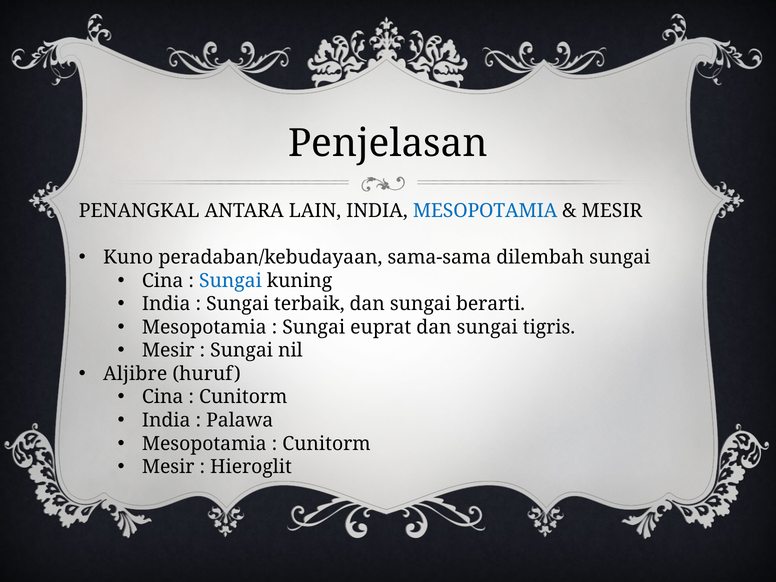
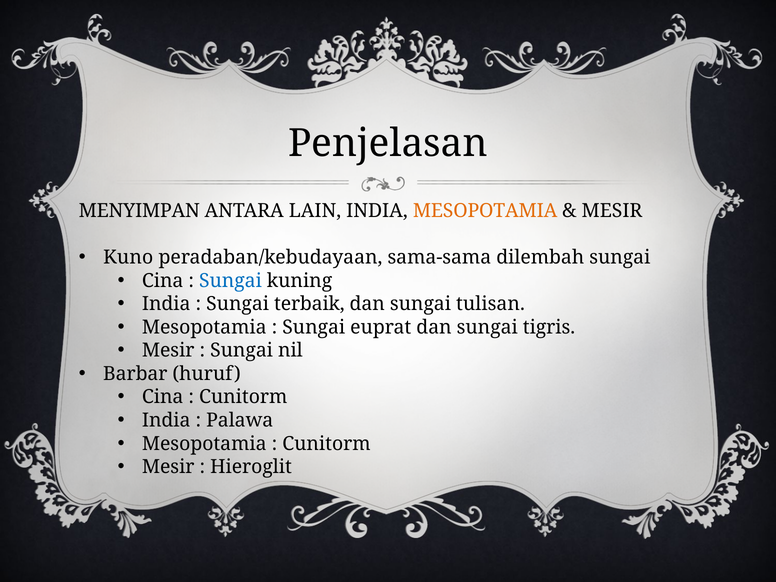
PENANGKAL: PENANGKAL -> MENYIMPAN
MESOPOTAMIA at (485, 211) colour: blue -> orange
berarti: berarti -> tulisan
Aljibre: Aljibre -> Barbar
